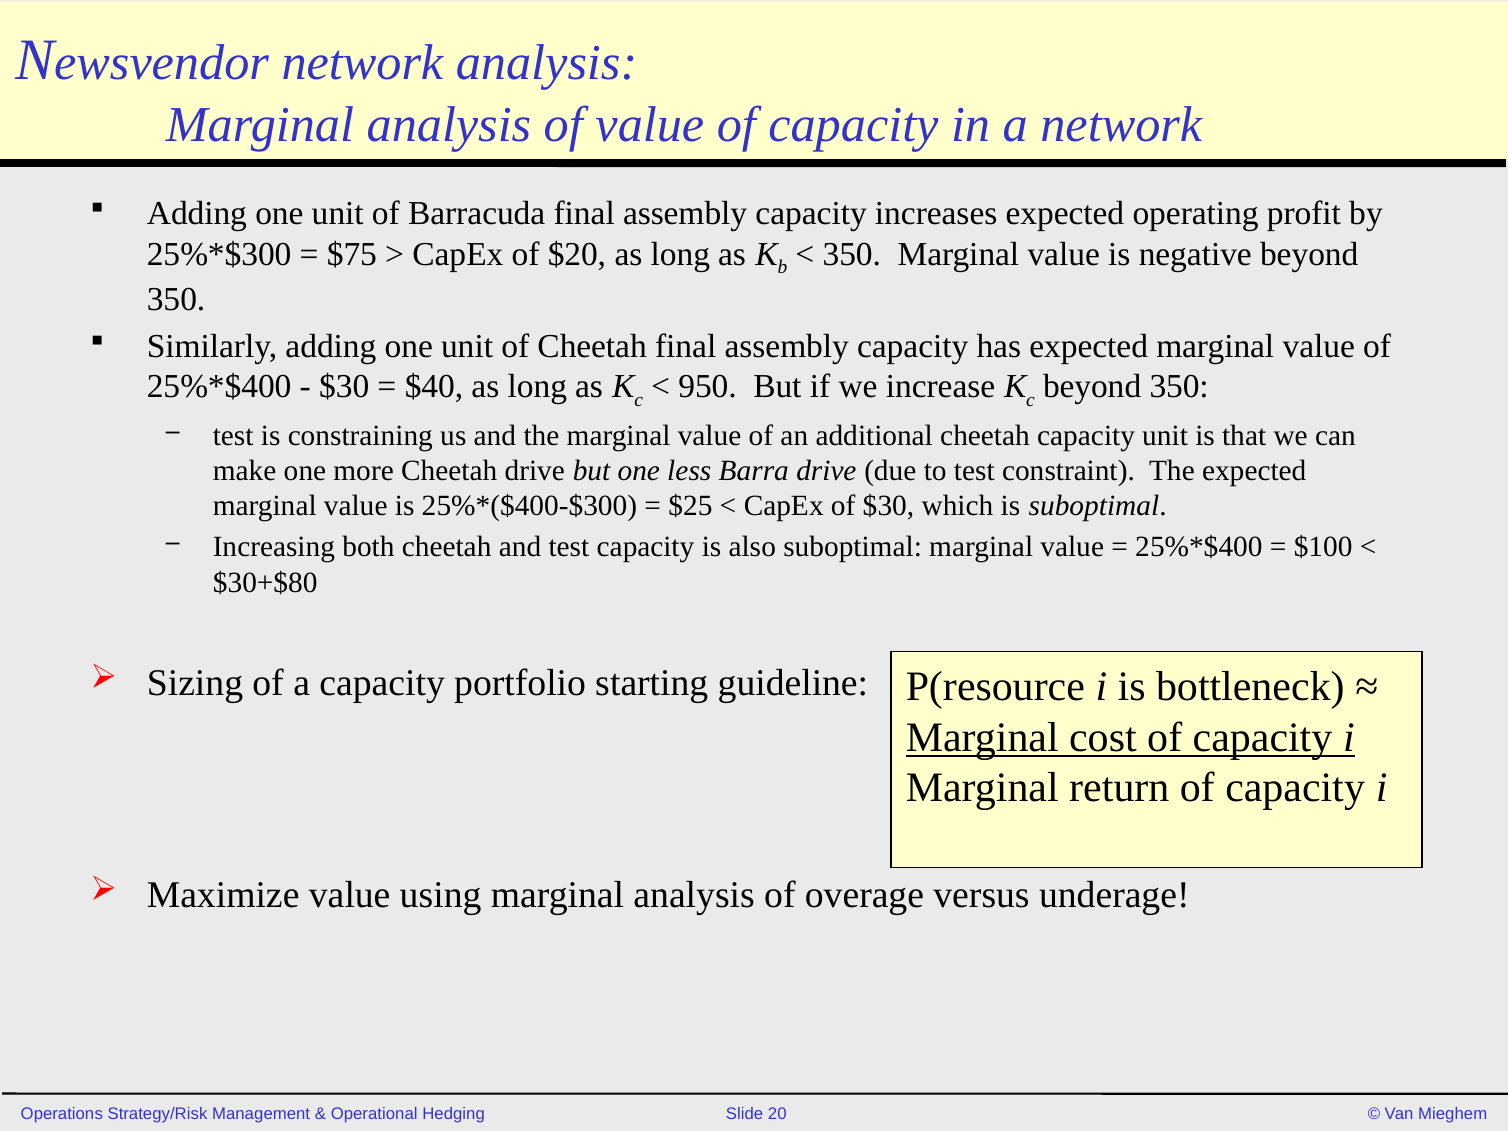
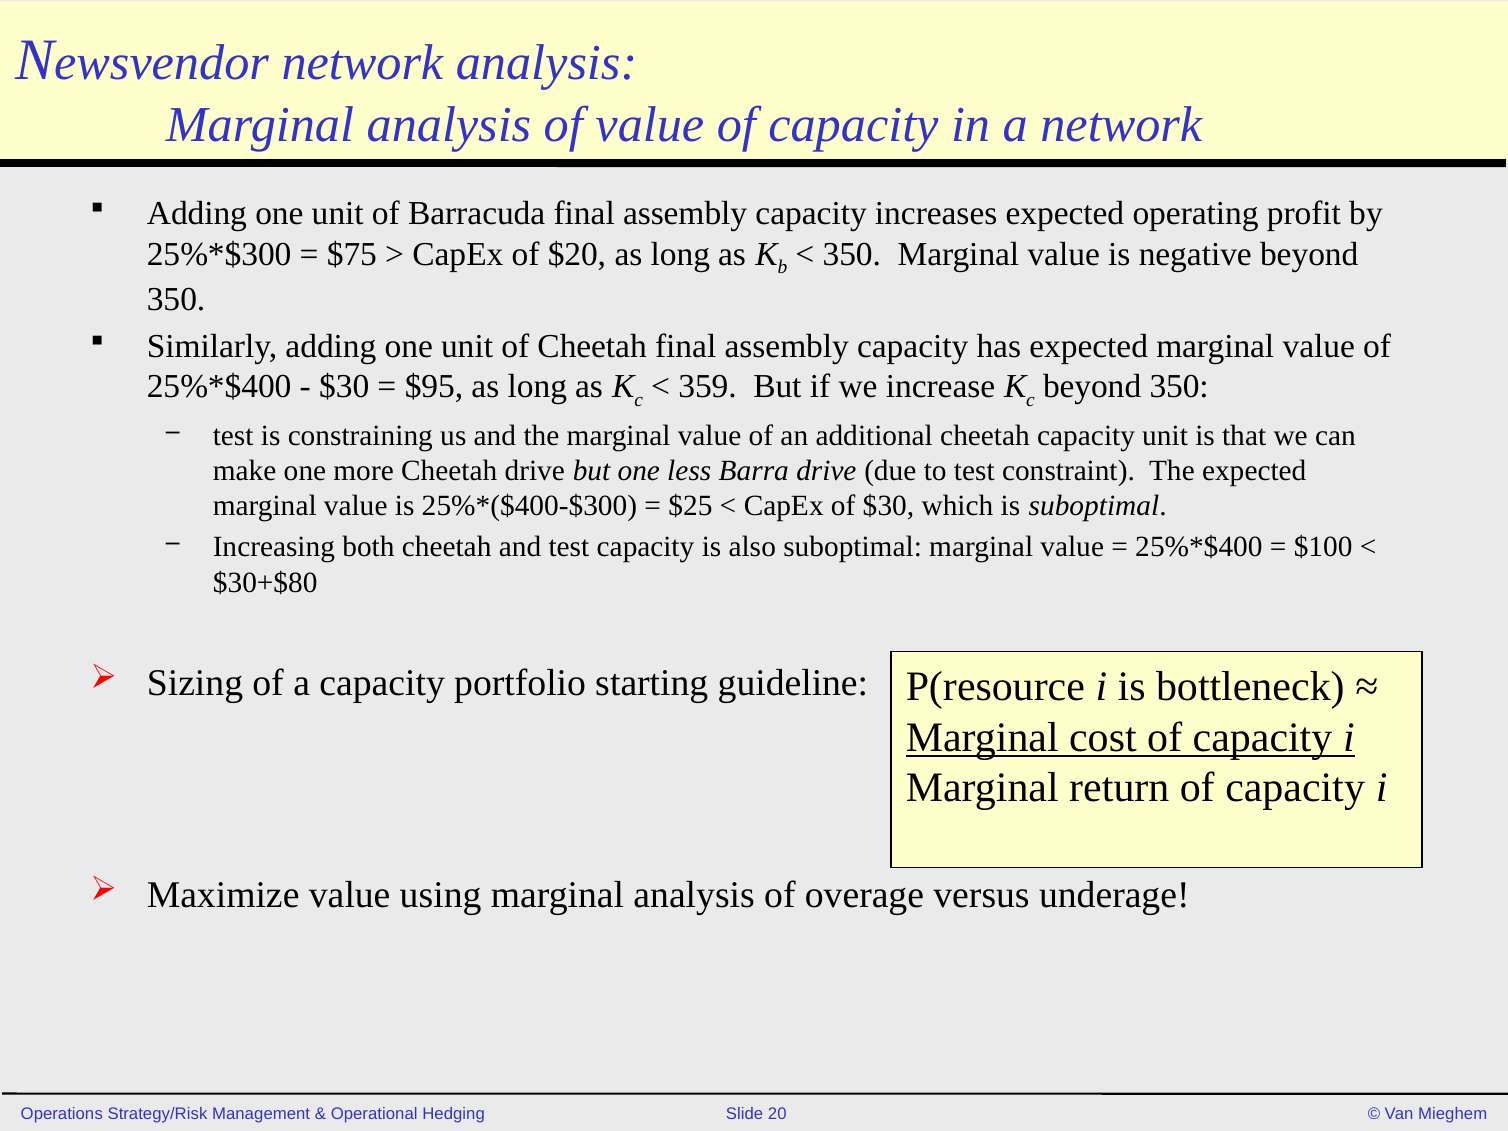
$40: $40 -> $95
950: 950 -> 359
